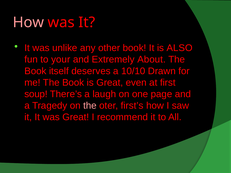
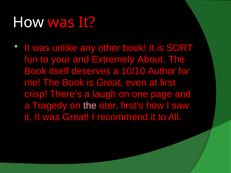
How at (28, 22) colour: pink -> white
ALSO: ALSO -> SORT
Drawn: Drawn -> Author
soup: soup -> crisp
